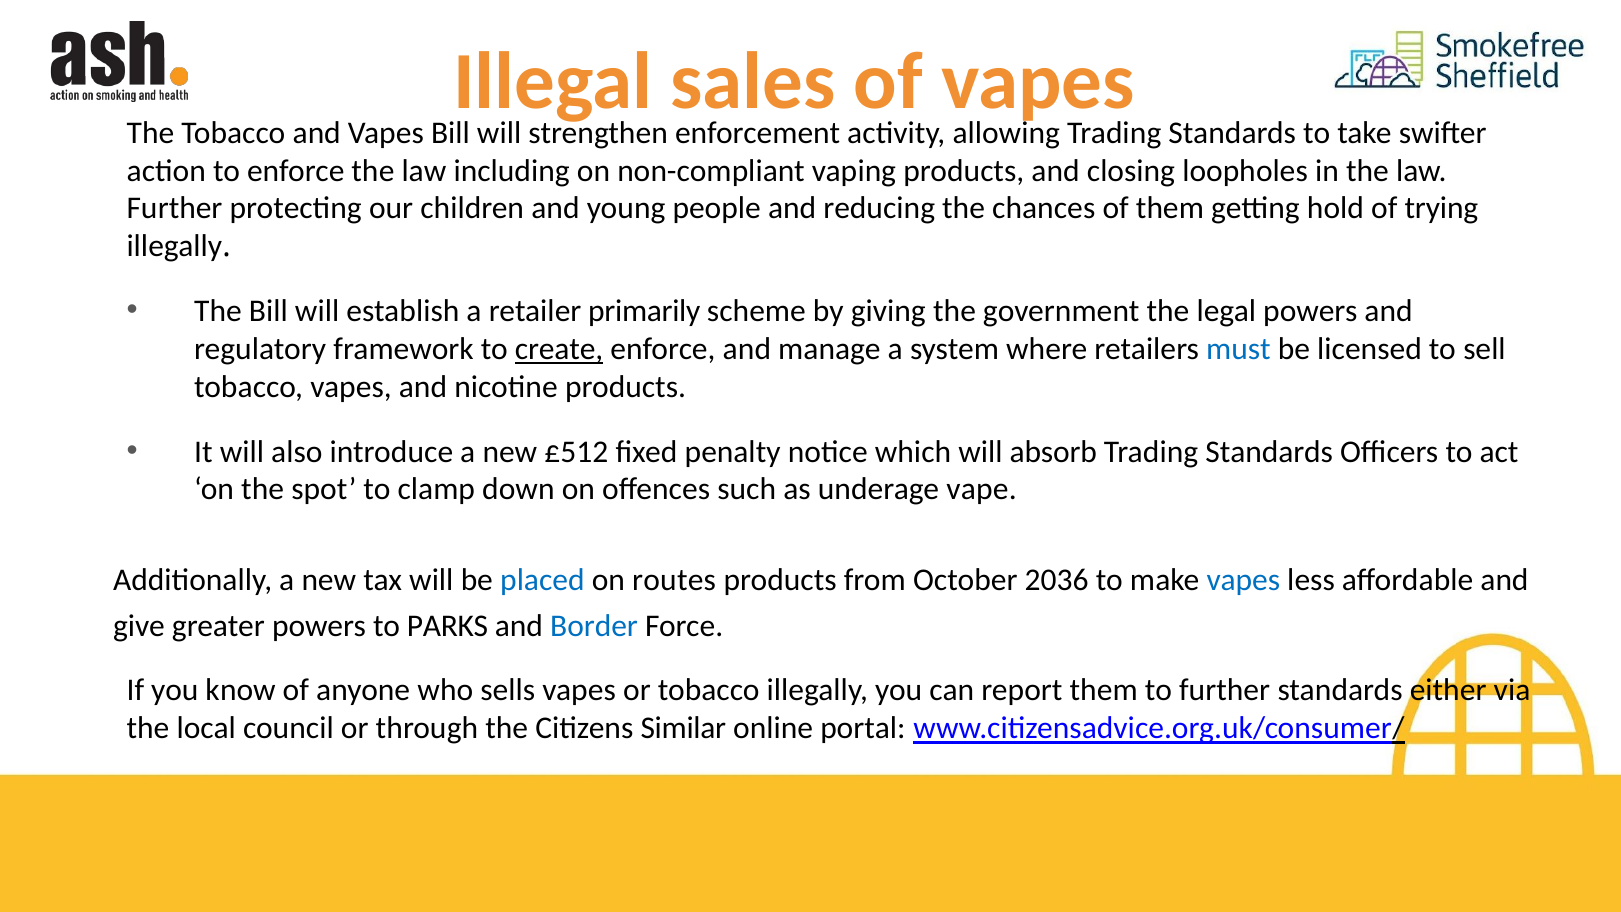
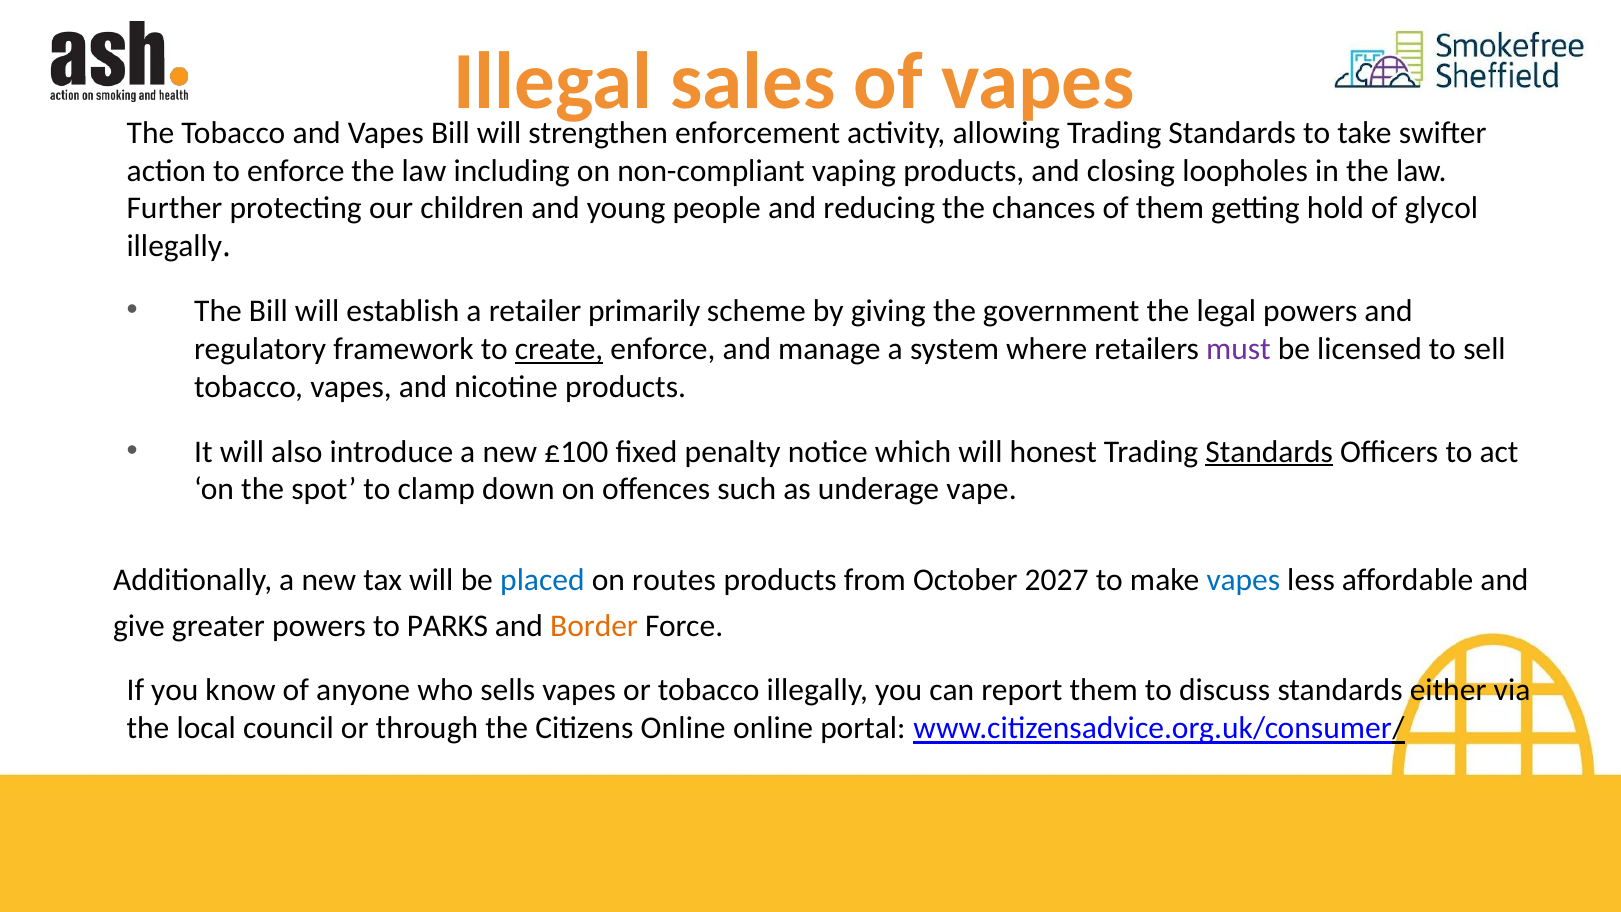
trying: trying -> glycol
must colour: blue -> purple
£512: £512 -> £100
absorb: absorb -> honest
Standards at (1269, 452) underline: none -> present
2036: 2036 -> 2027
Border colour: blue -> orange
to further: further -> discuss
Citizens Similar: Similar -> Online
